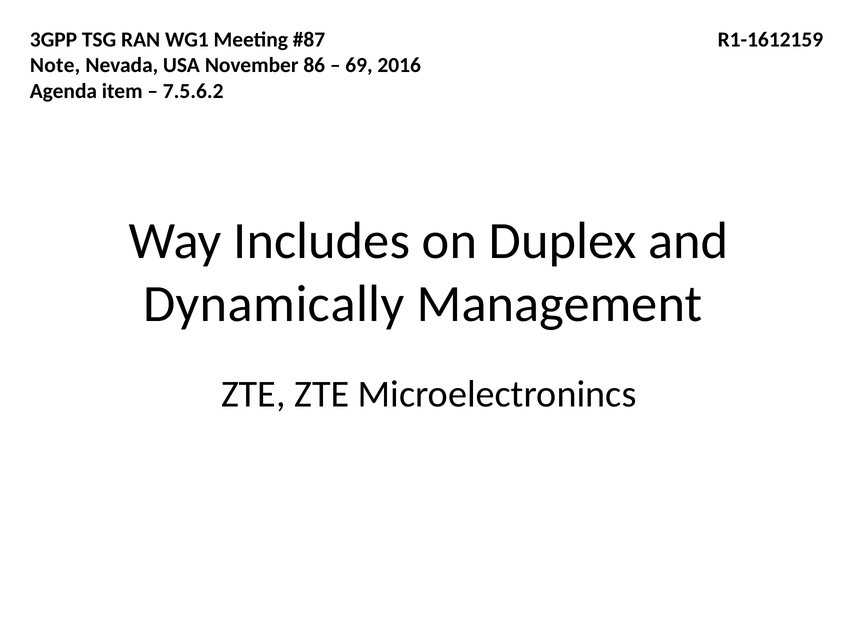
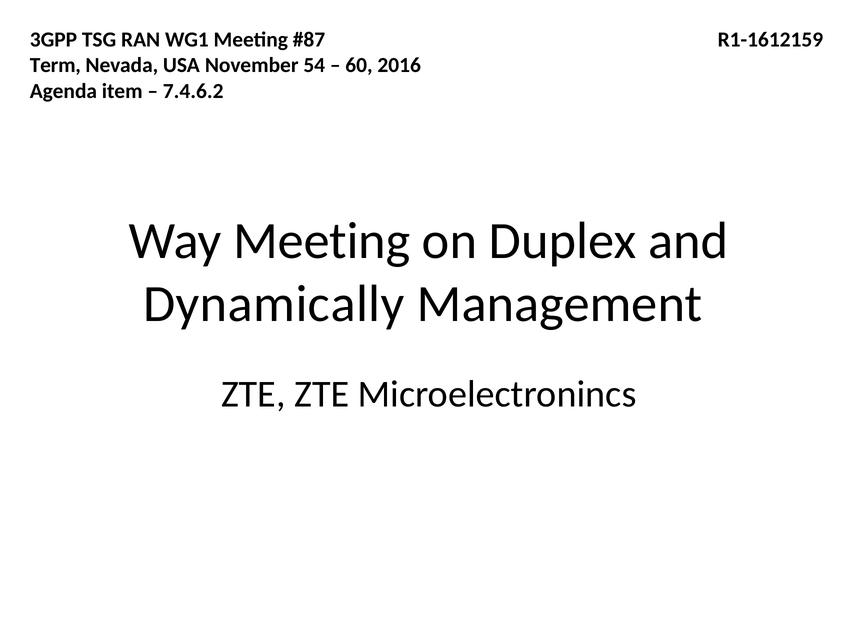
Note: Note -> Term
86: 86 -> 54
69: 69 -> 60
7.5.6.2: 7.5.6.2 -> 7.4.6.2
Way Includes: Includes -> Meeting
